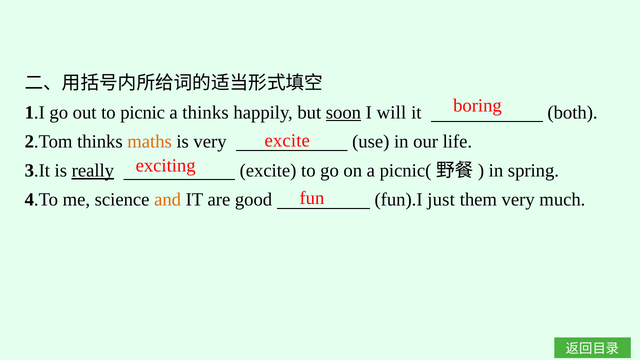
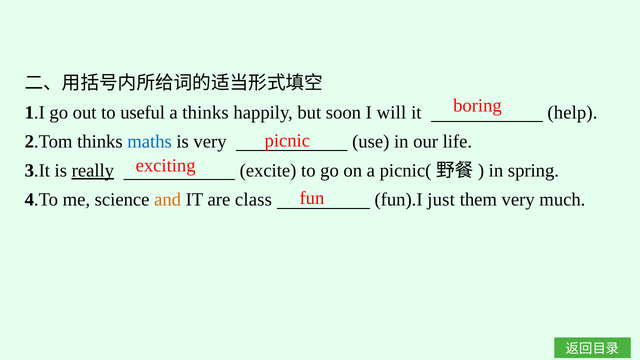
picnic: picnic -> useful
soon underline: present -> none
both: both -> help
excite at (287, 141): excite -> picnic
maths colour: orange -> blue
good: good -> class
